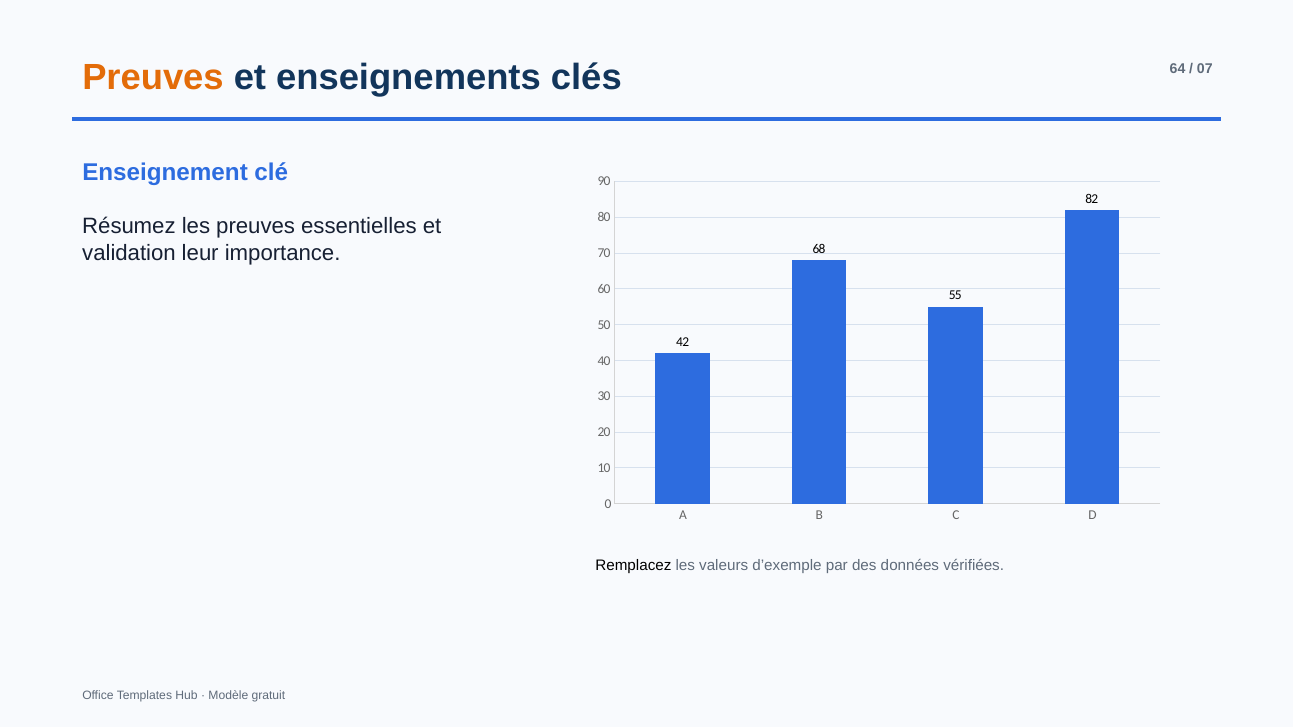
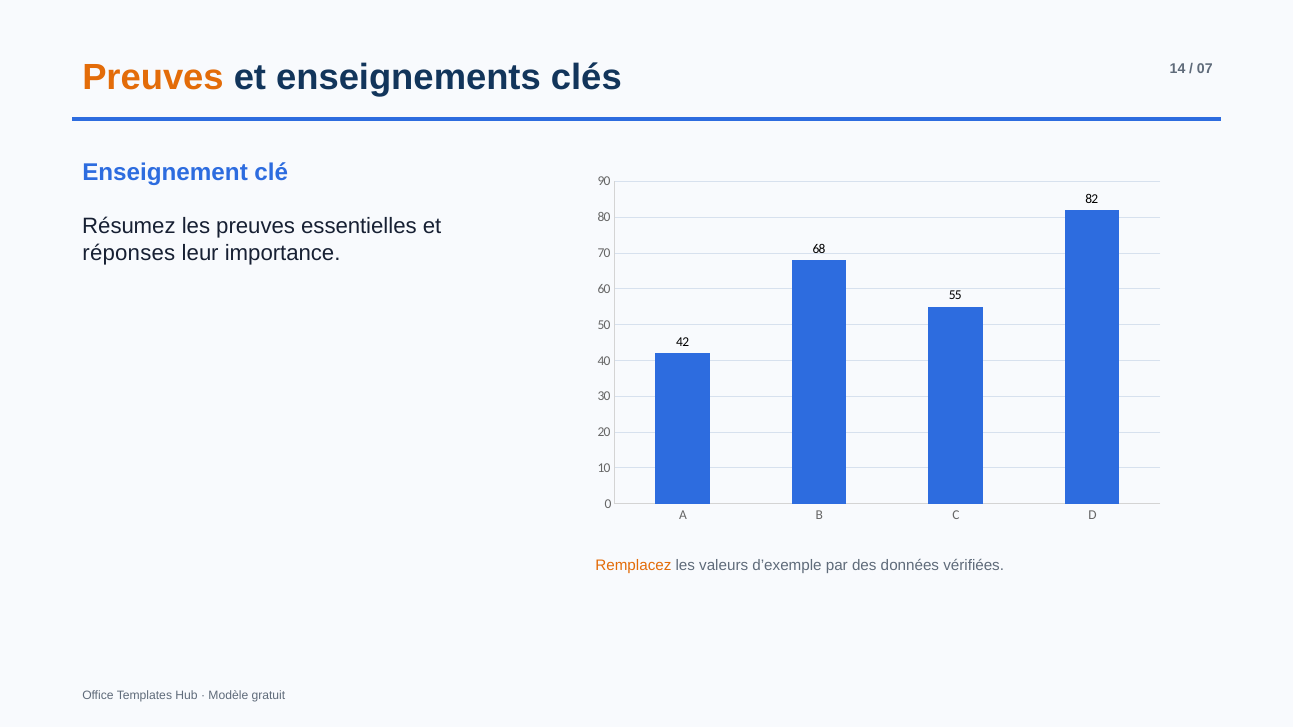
64: 64 -> 14
validation: validation -> réponses
Remplacez colour: black -> orange
